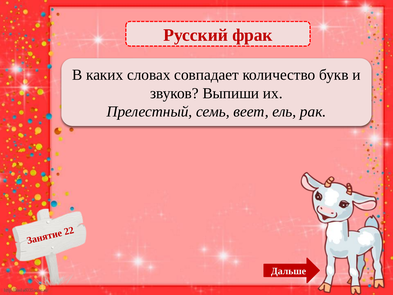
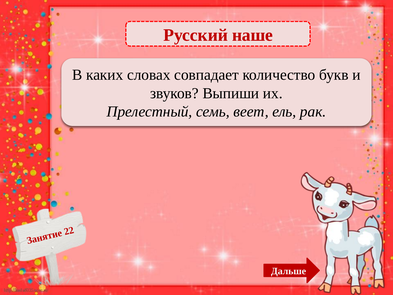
фрак: фрак -> наше
